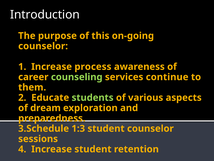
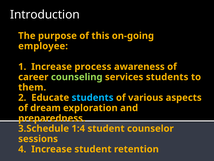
counselor at (43, 46): counselor -> employee
services continue: continue -> students
students at (93, 97) colour: light green -> light blue
1:3: 1:3 -> 1:4
